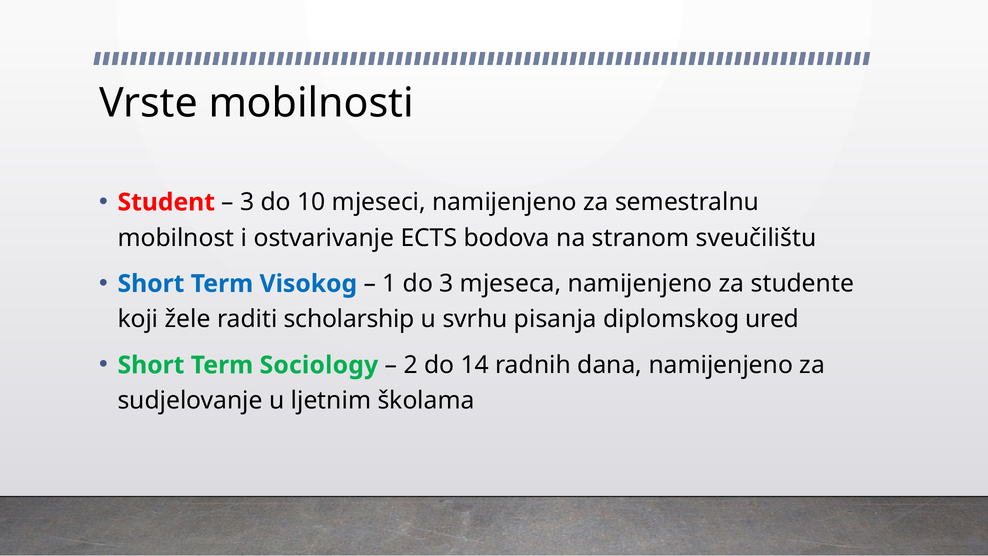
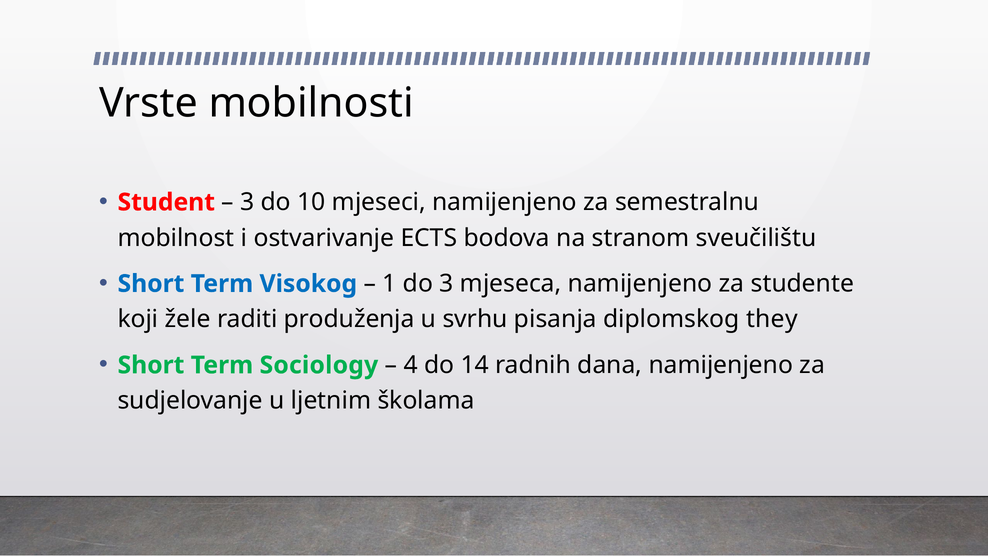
scholarship: scholarship -> produženja
ured: ured -> they
2: 2 -> 4
